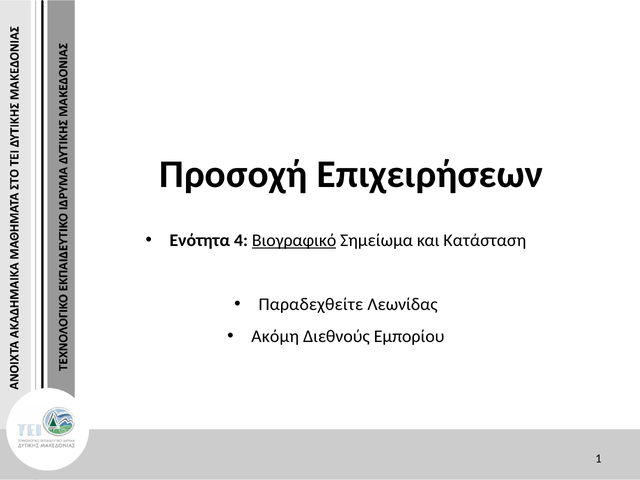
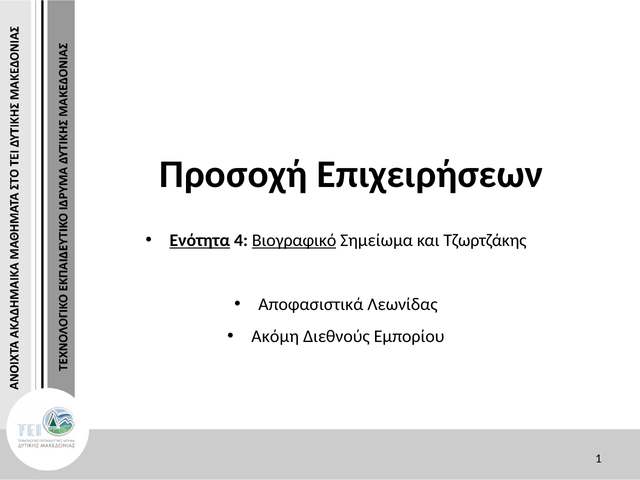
Ενότητα underline: none -> present
Κατάσταση: Κατάσταση -> Τζωρτζάκης
Παραδεχθείτε: Παραδεχθείτε -> Αποφασιστικά
